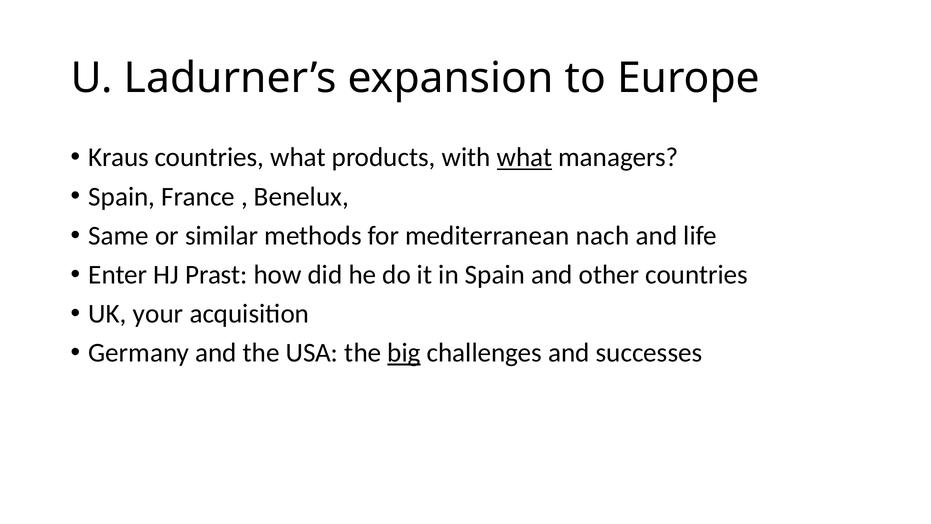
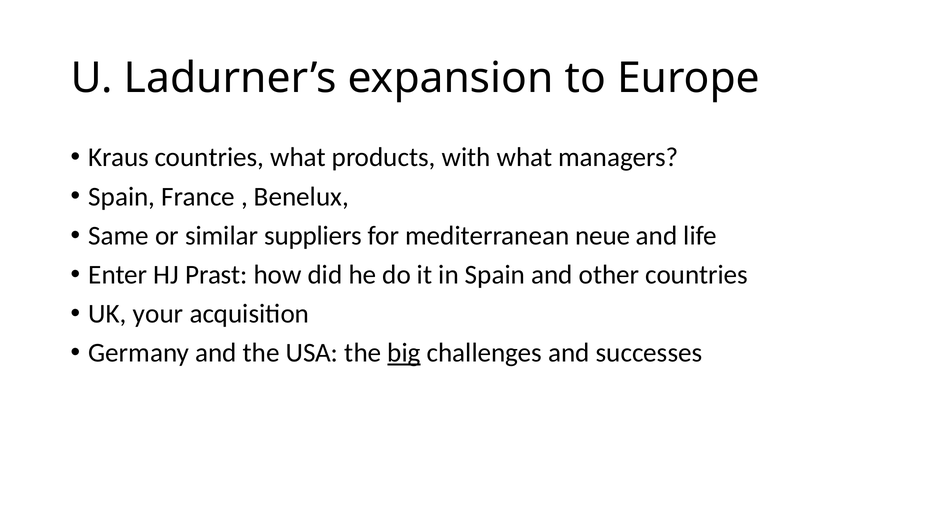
what at (525, 157) underline: present -> none
methods: methods -> suppliers
nach: nach -> neue
